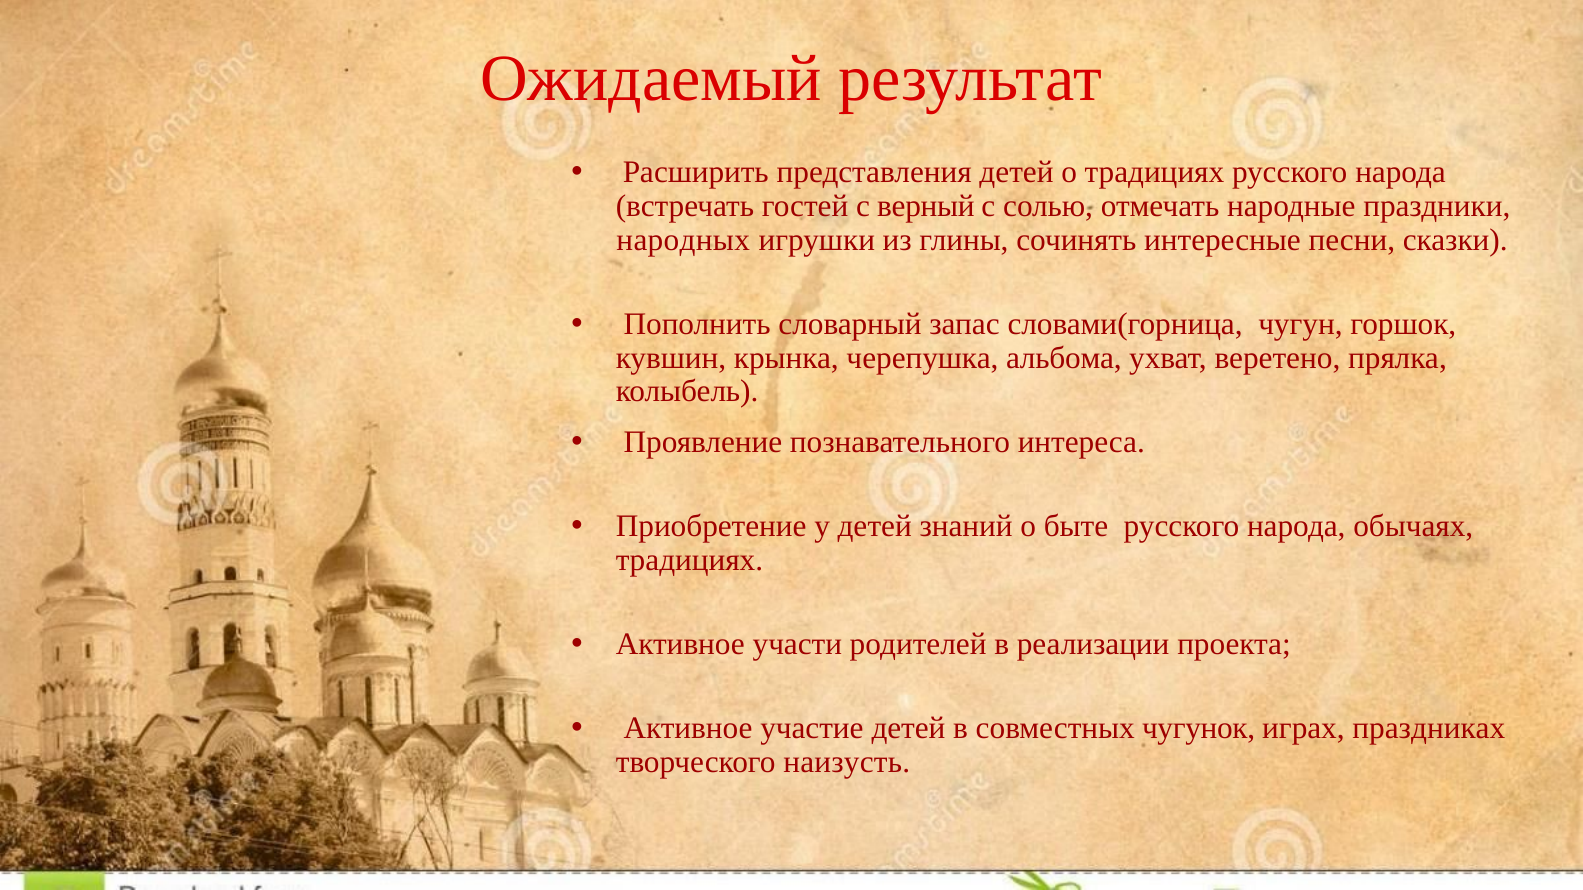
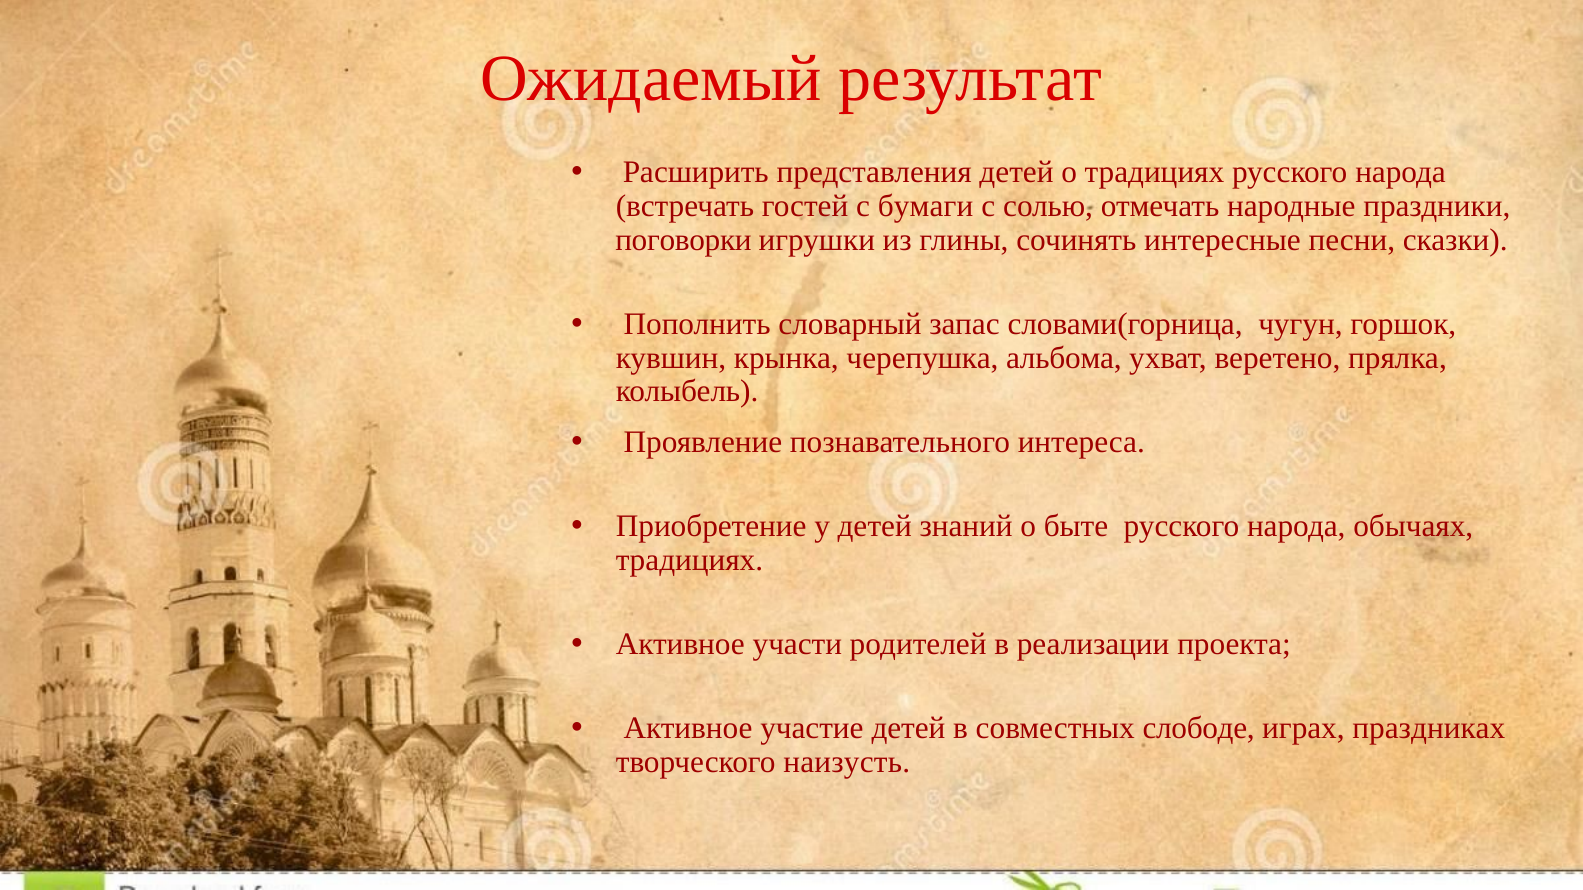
верный: верный -> бумаги
народных: народных -> поговорки
чугунок: чугунок -> слободе
